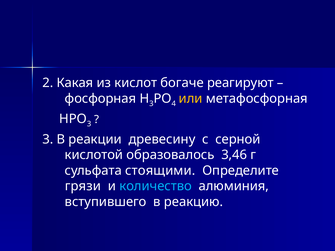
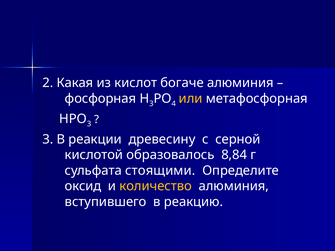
богаче реагируют: реагируют -> алюминия
3,46: 3,46 -> 8,84
грязи: грязи -> оксид
количество colour: light blue -> yellow
